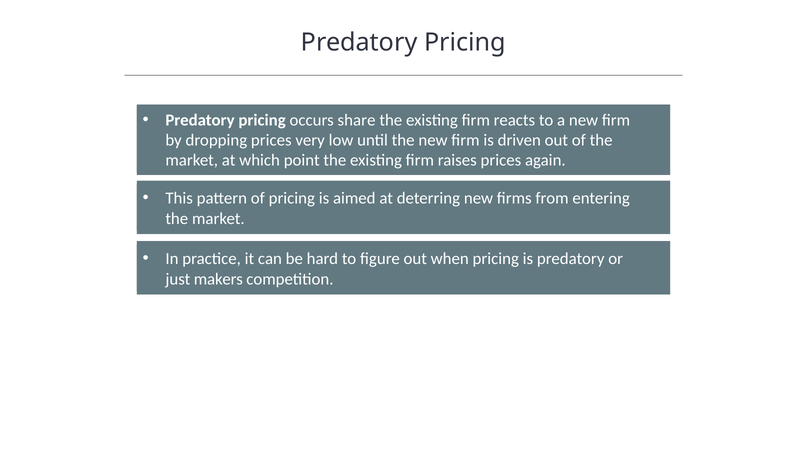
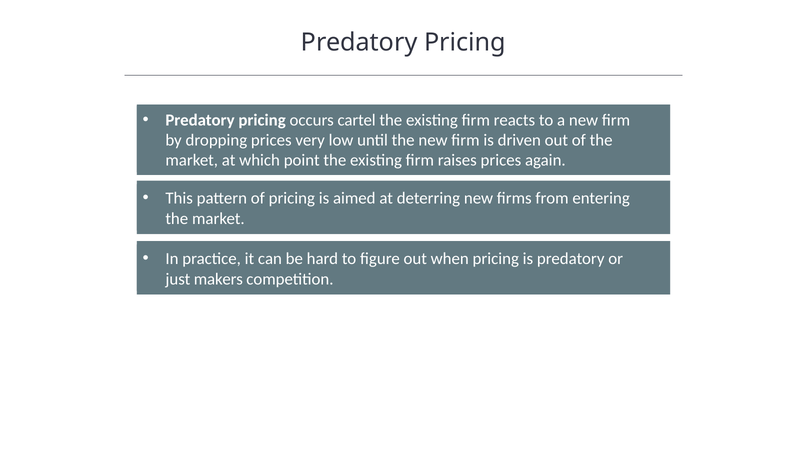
share: share -> cartel
